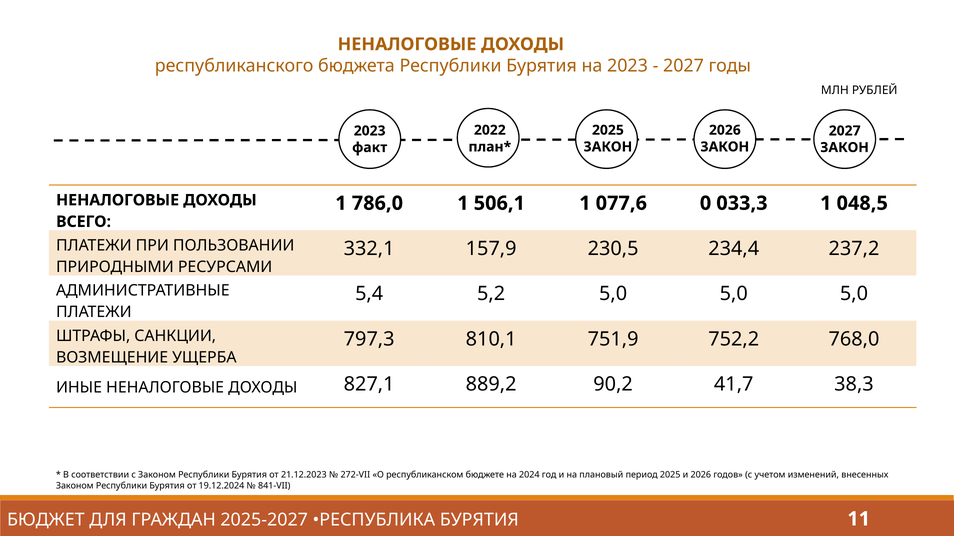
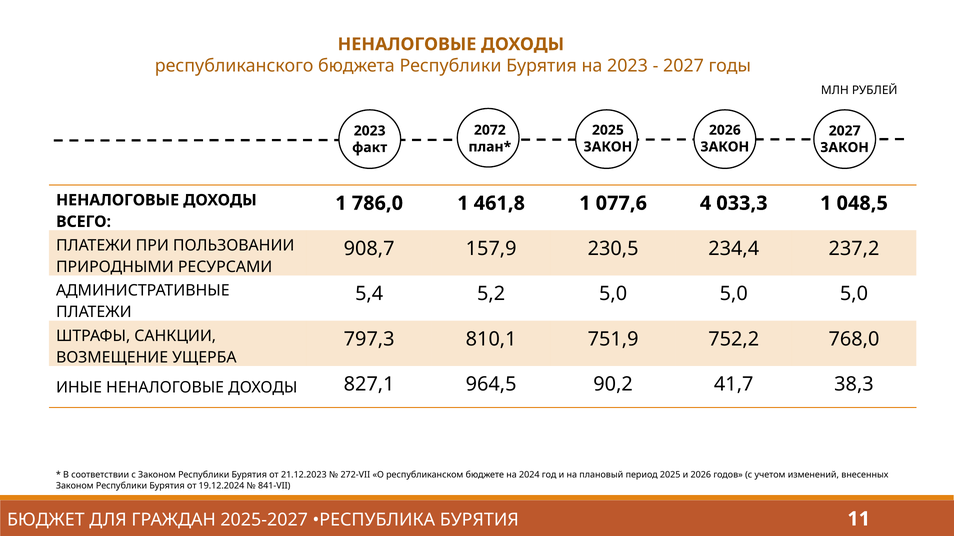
2022: 2022 -> 2072
506,1: 506,1 -> 461,8
0: 0 -> 4
332,1: 332,1 -> 908,7
889,2: 889,2 -> 964,5
